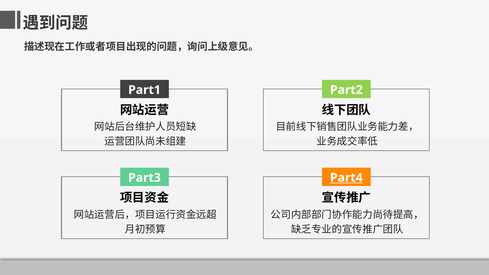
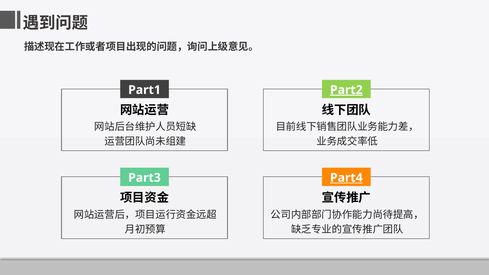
Part2 underline: none -> present
